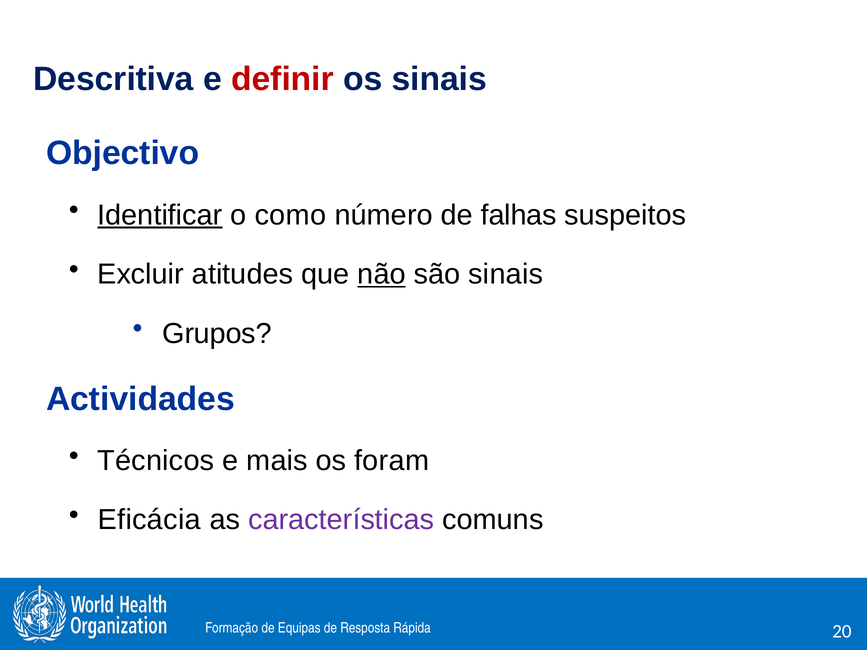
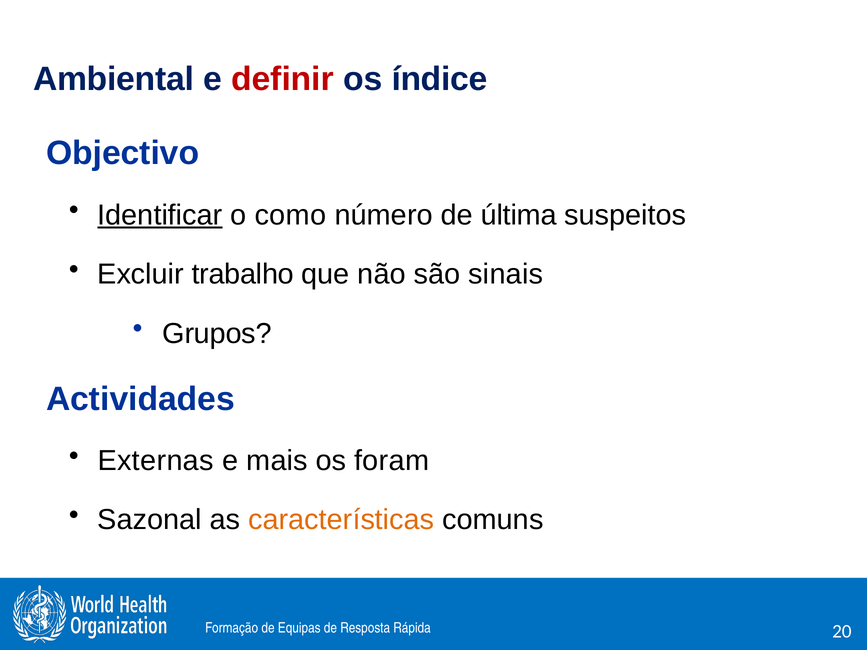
Descritiva: Descritiva -> Ambiental
os sinais: sinais -> índice
falhas: falhas -> última
atitudes: atitudes -> trabalho
não underline: present -> none
Técnicos: Técnicos -> Externas
Eficácia: Eficácia -> Sazonal
características colour: purple -> orange
